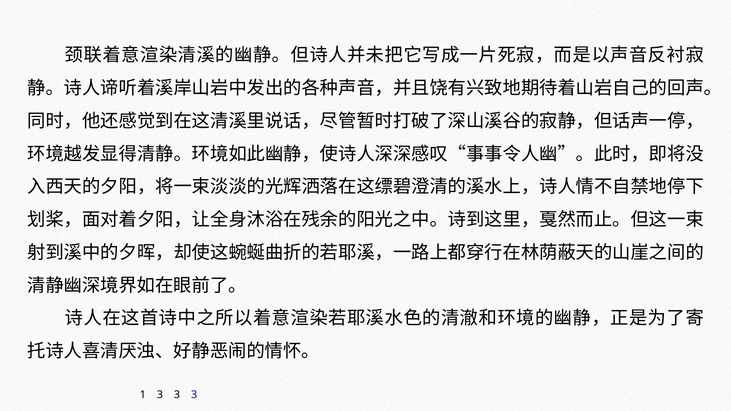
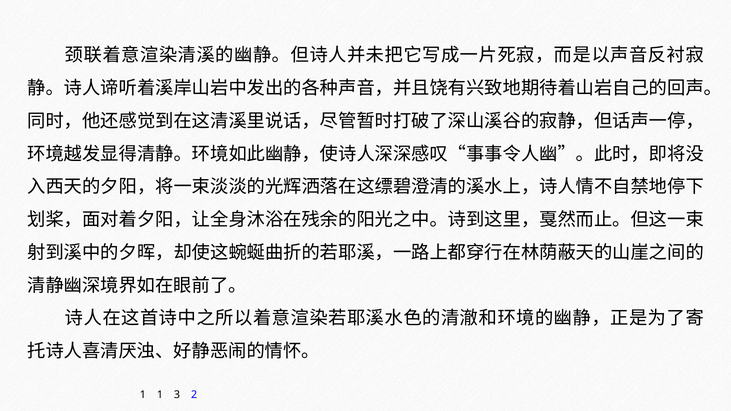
1 3: 3 -> 1
3 at (194, 395): 3 -> 2
